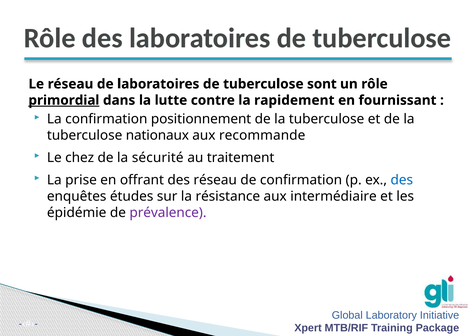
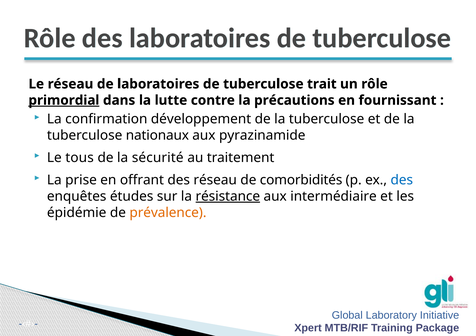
sont: sont -> trait
rapidement: rapidement -> précautions
positionnement: positionnement -> développement
recommande: recommande -> pyrazinamide
chez: chez -> tous
de confirmation: confirmation -> comorbidités
résistance underline: none -> present
prévalence colour: purple -> orange
